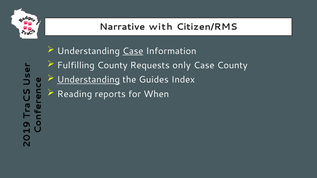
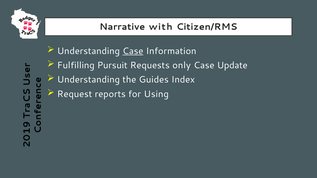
Fulfilling County: County -> Pursuit
Case County: County -> Update
Understanding at (88, 80) underline: present -> none
Reading: Reading -> Request
When: When -> Using
